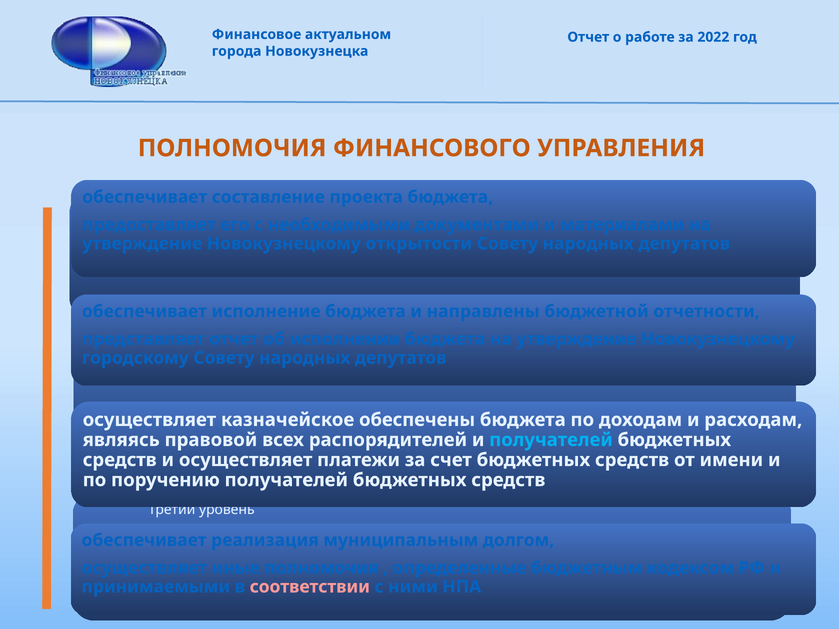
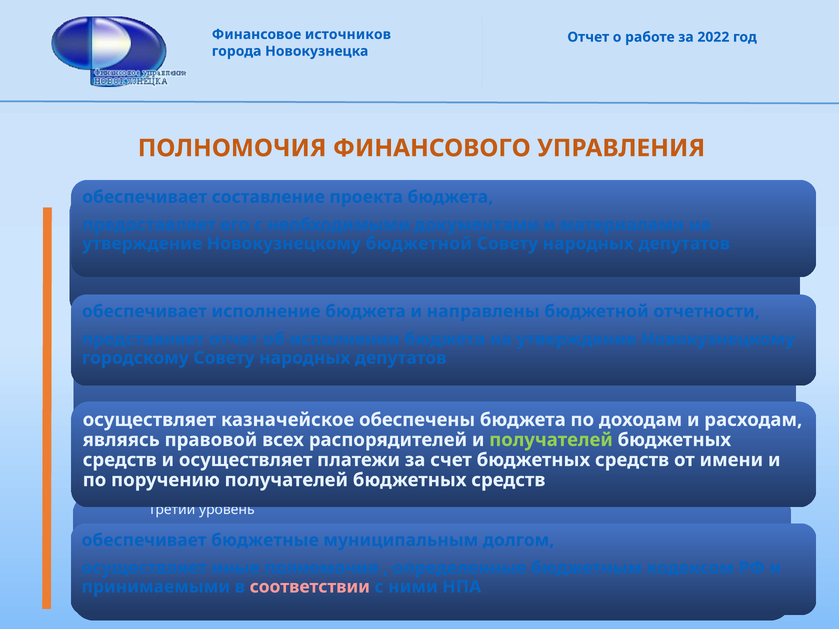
актуальном: актуальном -> источников
Новокузнецкому открытости: открытости -> бюджетной
получателей at (551, 440) colour: light blue -> light green
реализация: реализация -> бюджетные
